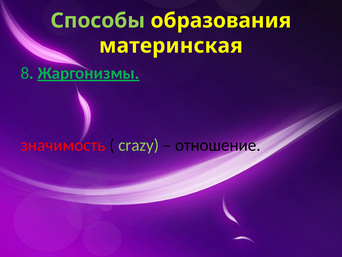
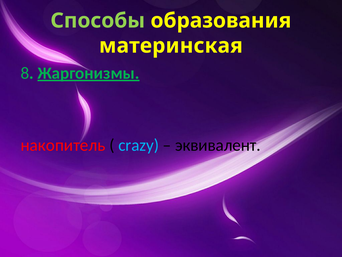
значимость: значимость -> накопитель
crazy colour: light green -> light blue
отношение: отношение -> эквивалент
